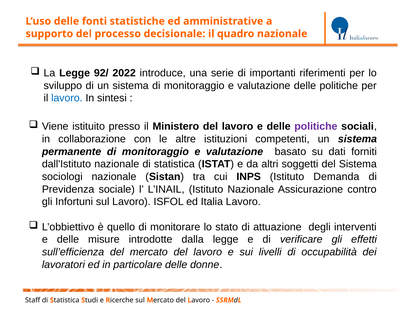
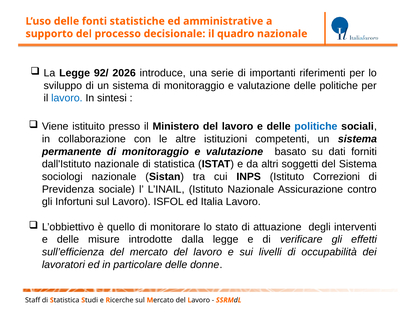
2022: 2022 -> 2026
politiche at (316, 127) colour: purple -> blue
Demanda: Demanda -> Correzioni
